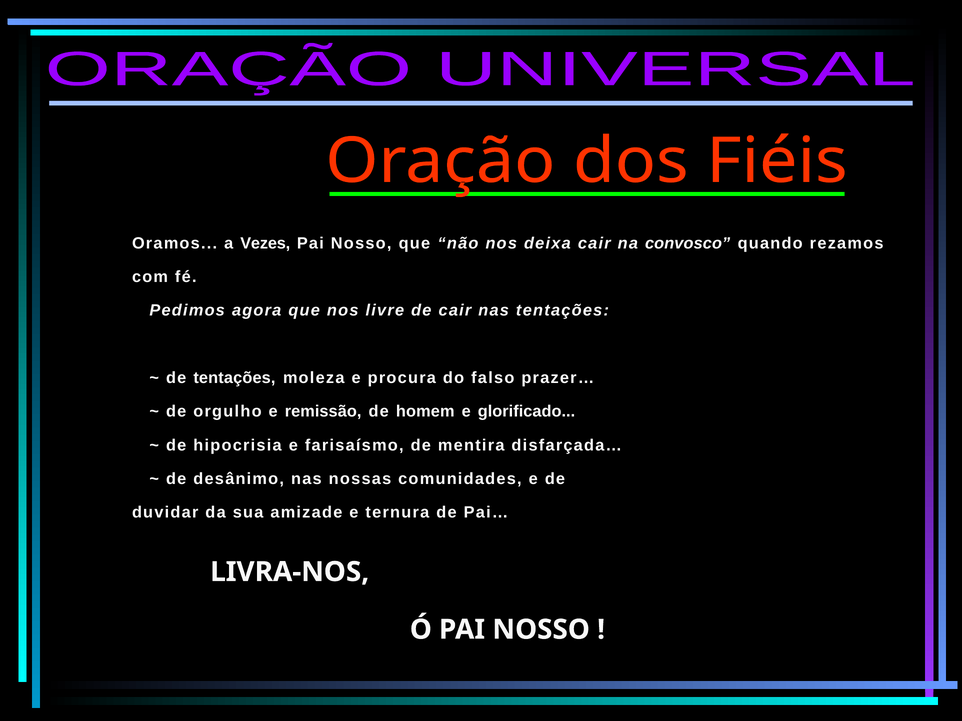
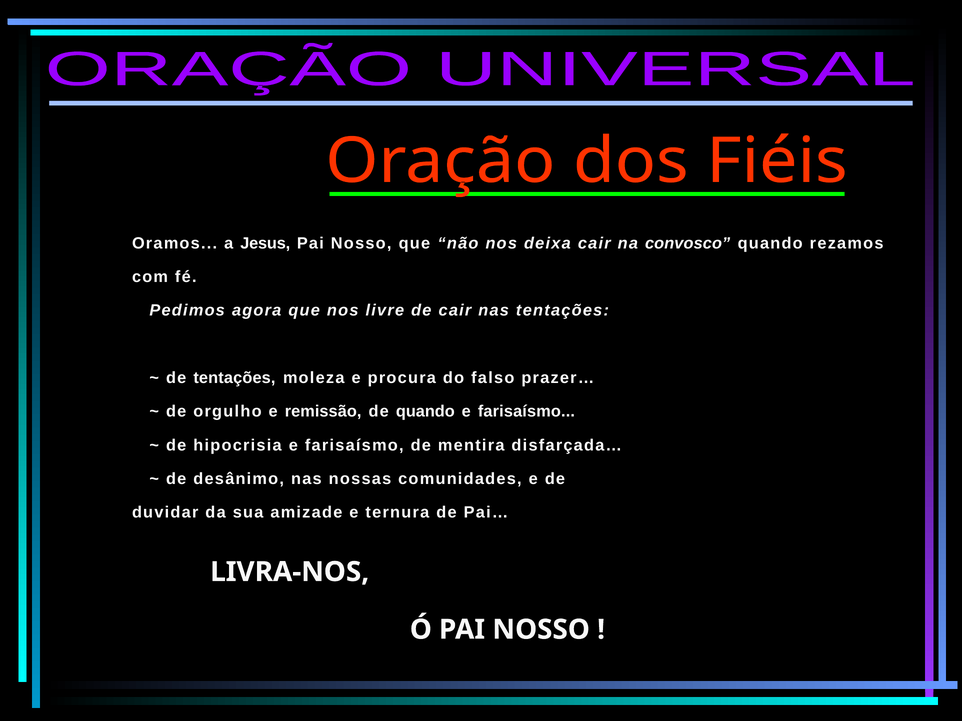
Vezes: Vezes -> Jesus
de homem: homem -> quando
glorificado at (526, 412): glorificado -> farisaísmo
